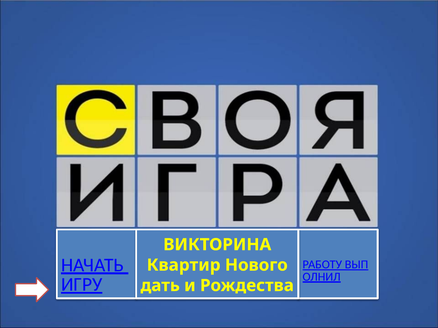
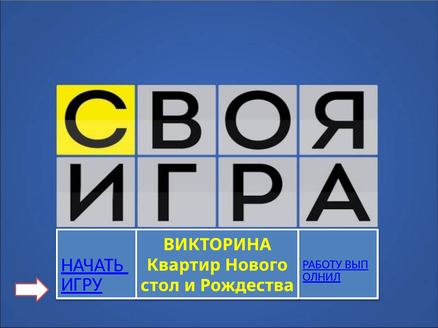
дать: дать -> стол
